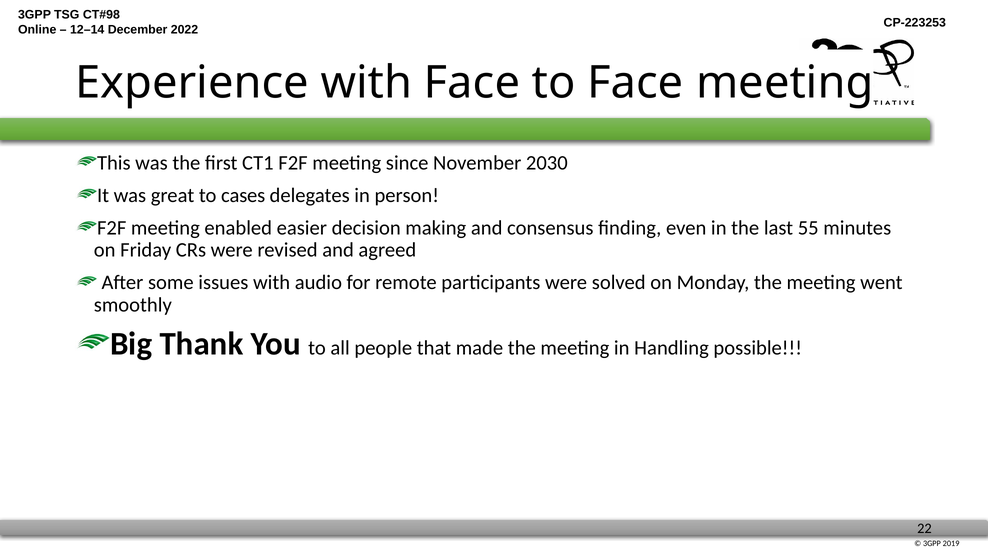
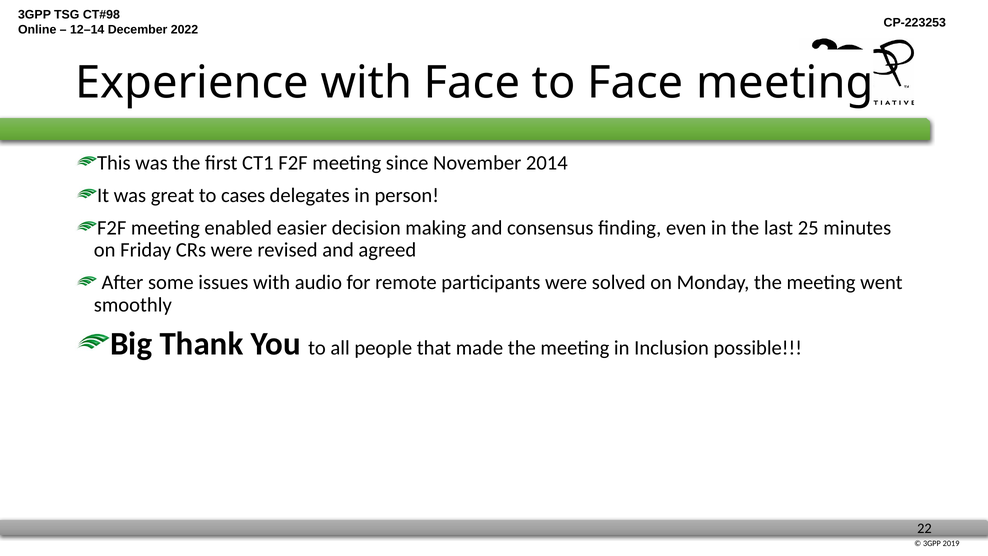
2030: 2030 -> 2014
55: 55 -> 25
Handling: Handling -> Inclusion
